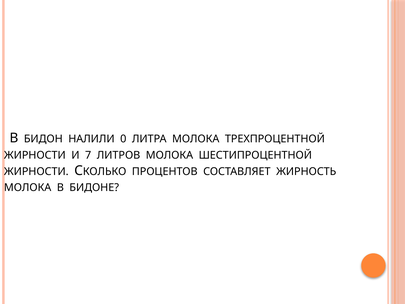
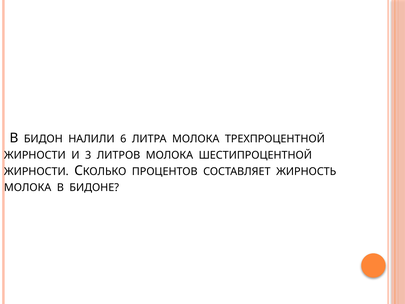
0: 0 -> 6
7: 7 -> 3
